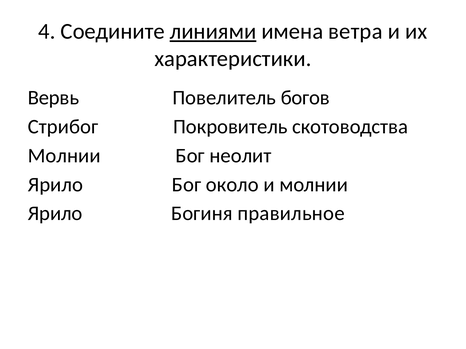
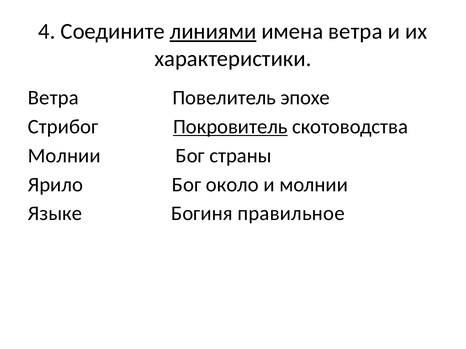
Вервь at (53, 98): Вервь -> Ветра
богов: богов -> эпохе
Покровитель underline: none -> present
неолит: неолит -> страны
Ярило at (55, 214): Ярило -> Языке
